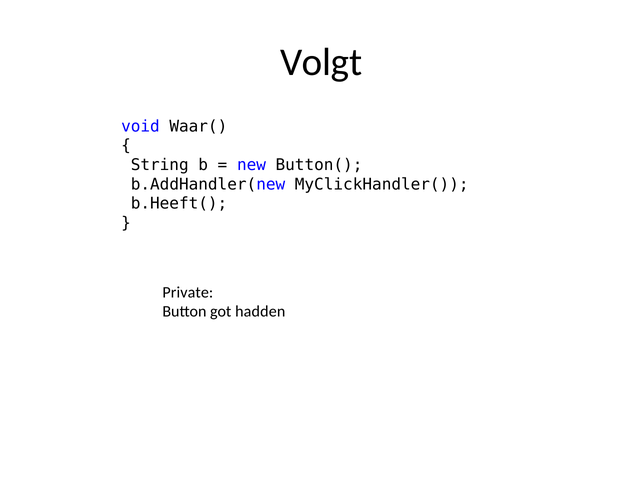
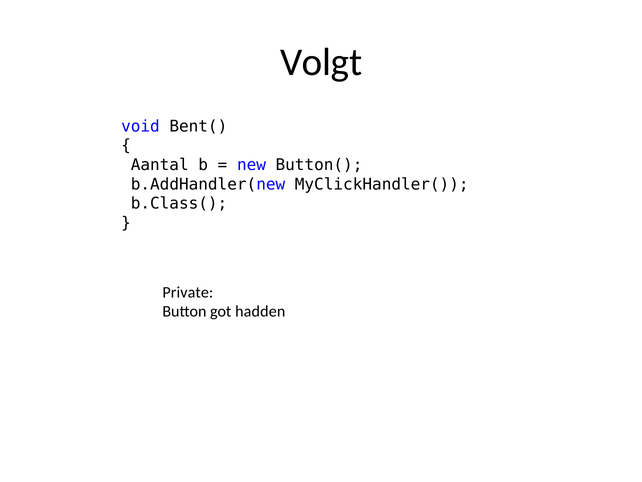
Waar(: Waar( -> Bent(
String: String -> Aantal
b.Heeft(: b.Heeft( -> b.Class(
